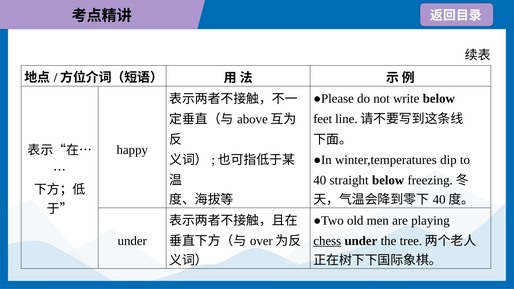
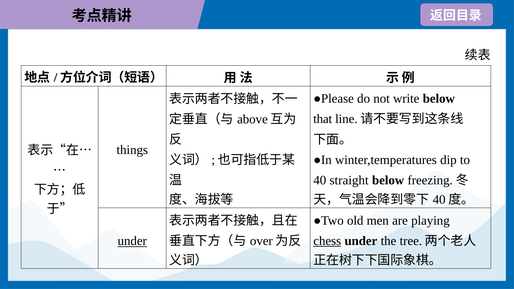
feet: feet -> that
happy: happy -> things
under at (132, 241) underline: none -> present
